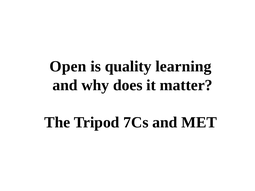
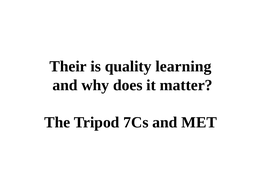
Open: Open -> Their
